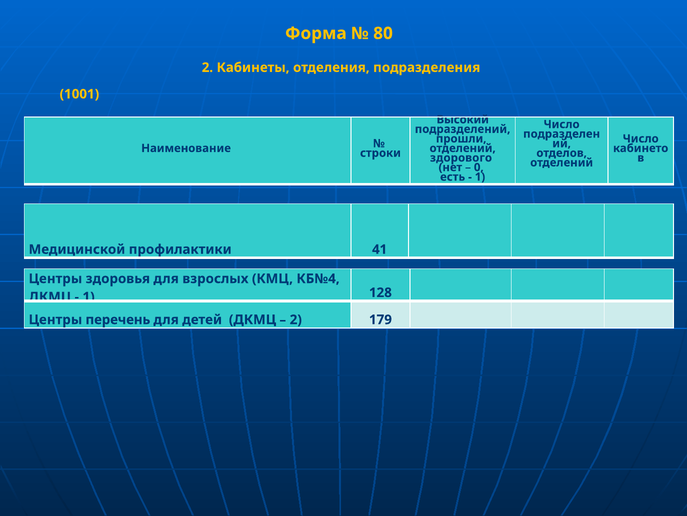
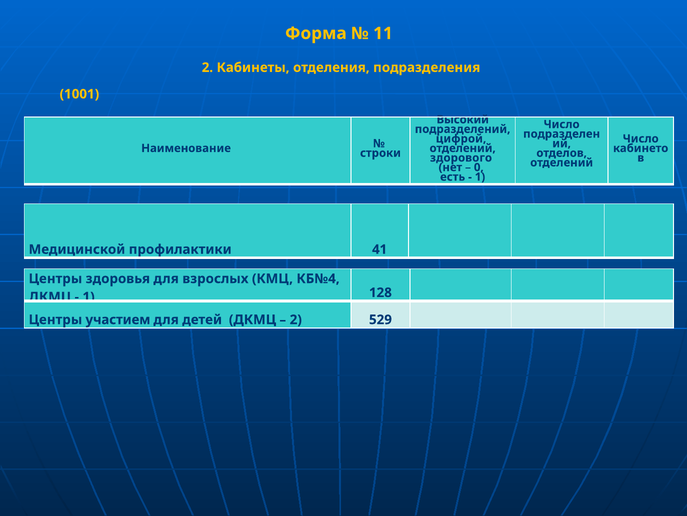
80: 80 -> 11
прошли: прошли -> цифрой
перечень: перечень -> участием
179: 179 -> 529
